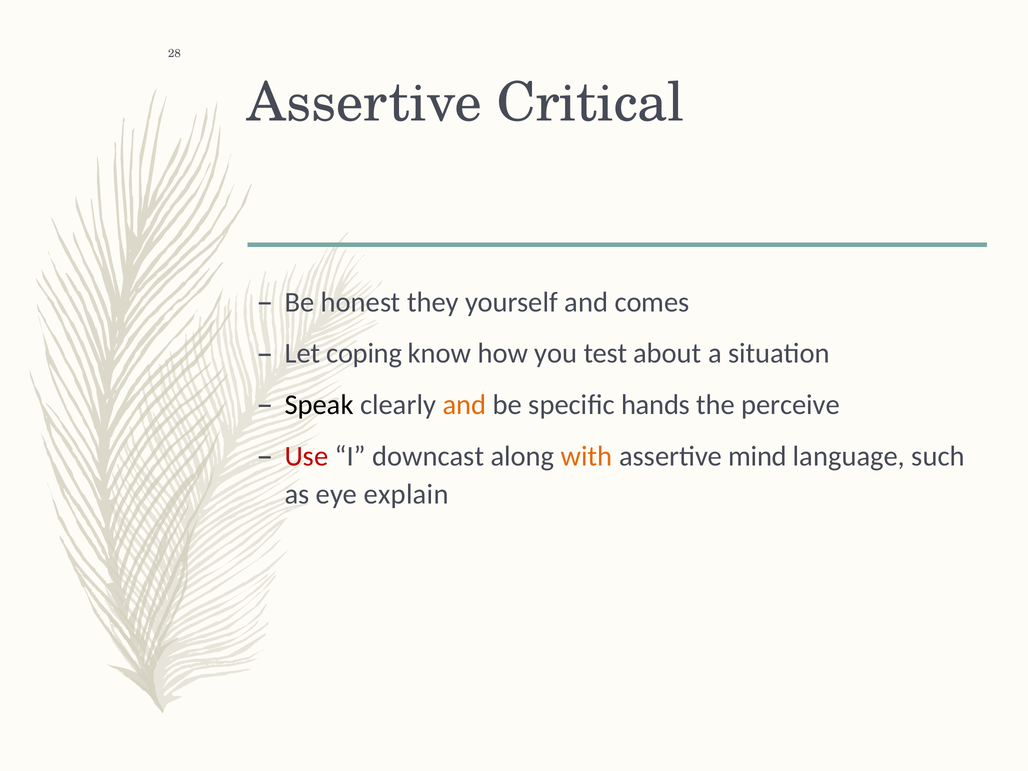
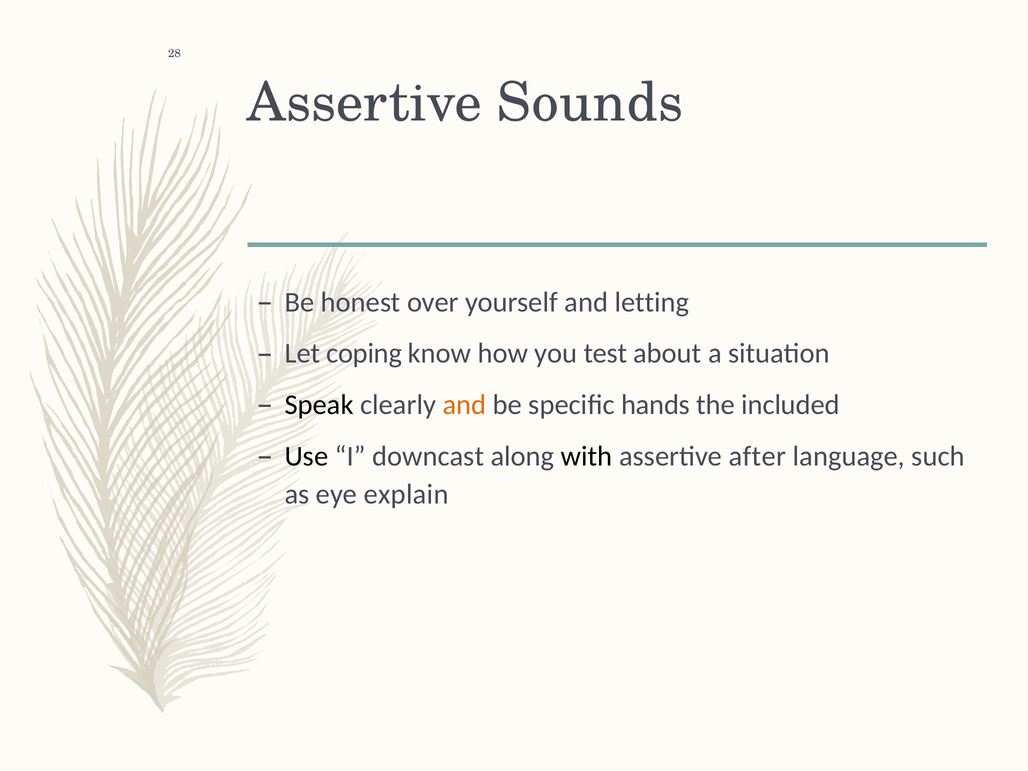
Critical: Critical -> Sounds
they: they -> over
comes: comes -> letting
perceive: perceive -> included
Use colour: red -> black
with colour: orange -> black
mind: mind -> after
